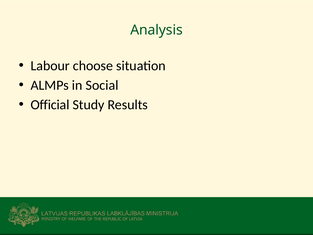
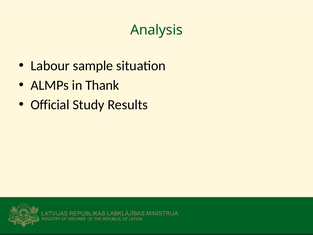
choose: choose -> sample
Social: Social -> Thank
